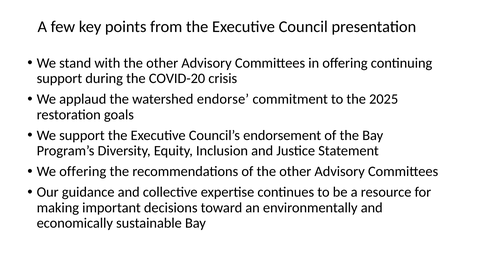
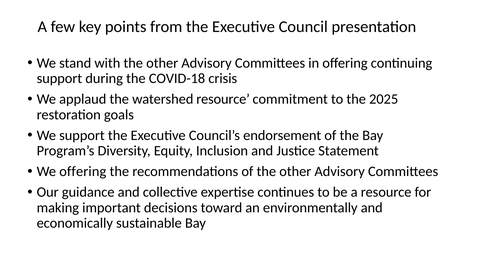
COVID-20: COVID-20 -> COVID-18
watershed endorse: endorse -> resource
